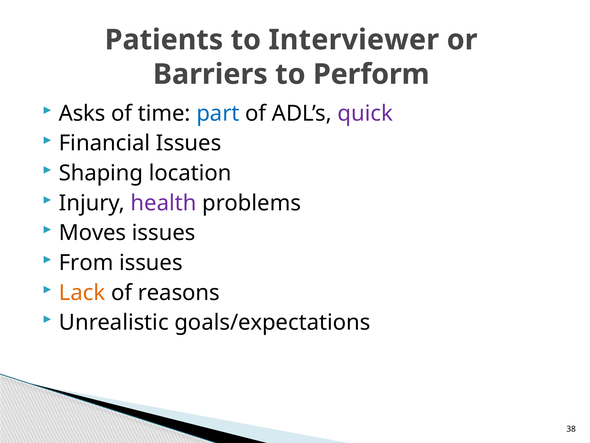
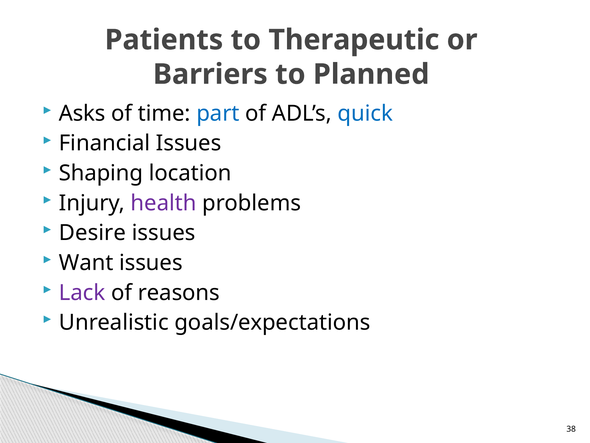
Interviewer: Interviewer -> Therapeutic
Perform: Perform -> Planned
quick colour: purple -> blue
Moves: Moves -> Desire
From: From -> Want
Lack colour: orange -> purple
